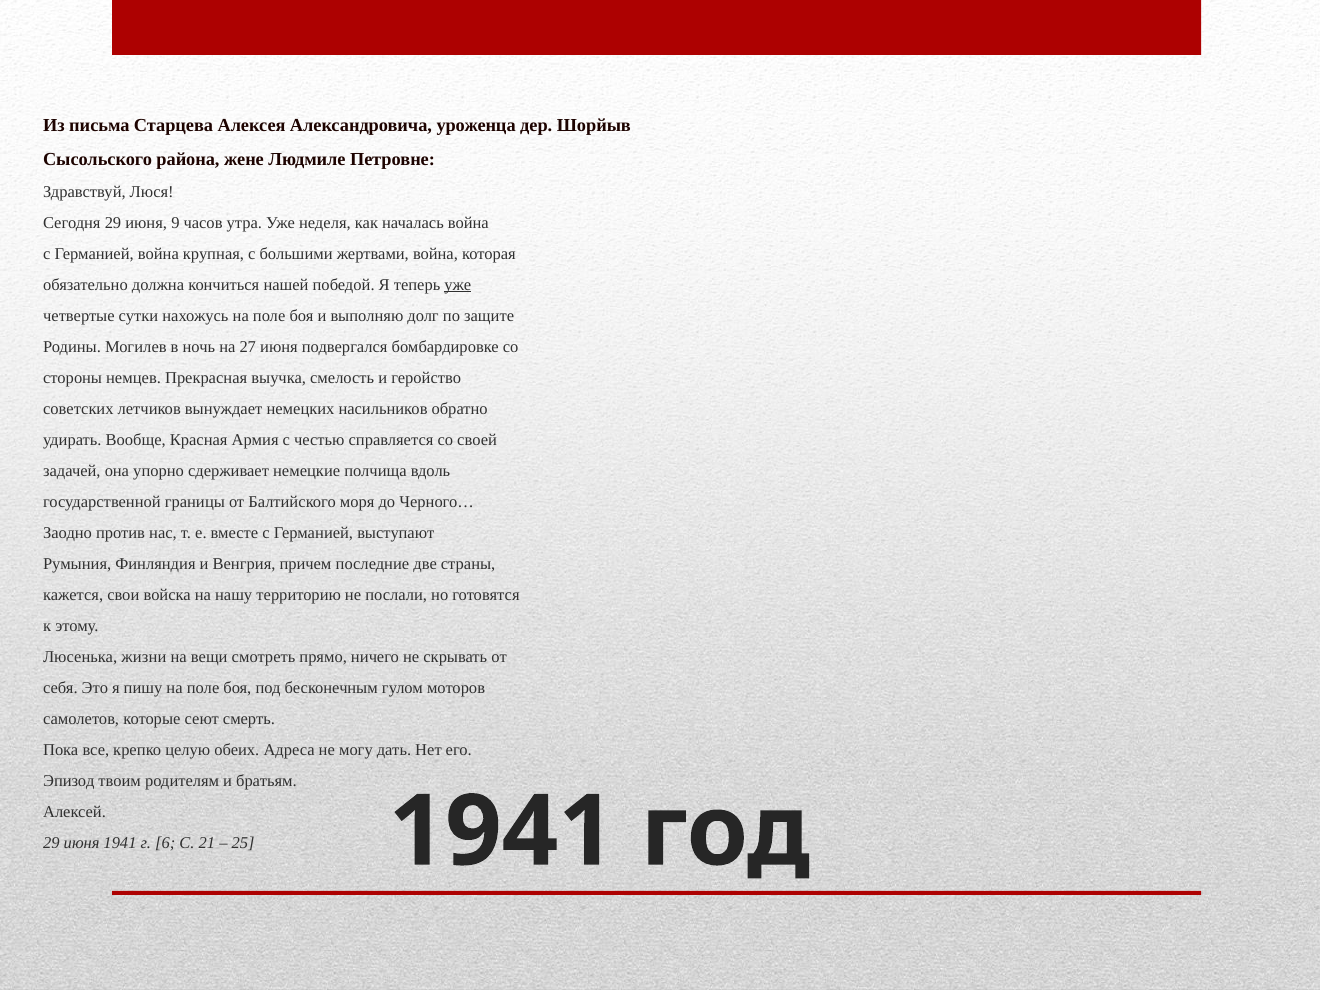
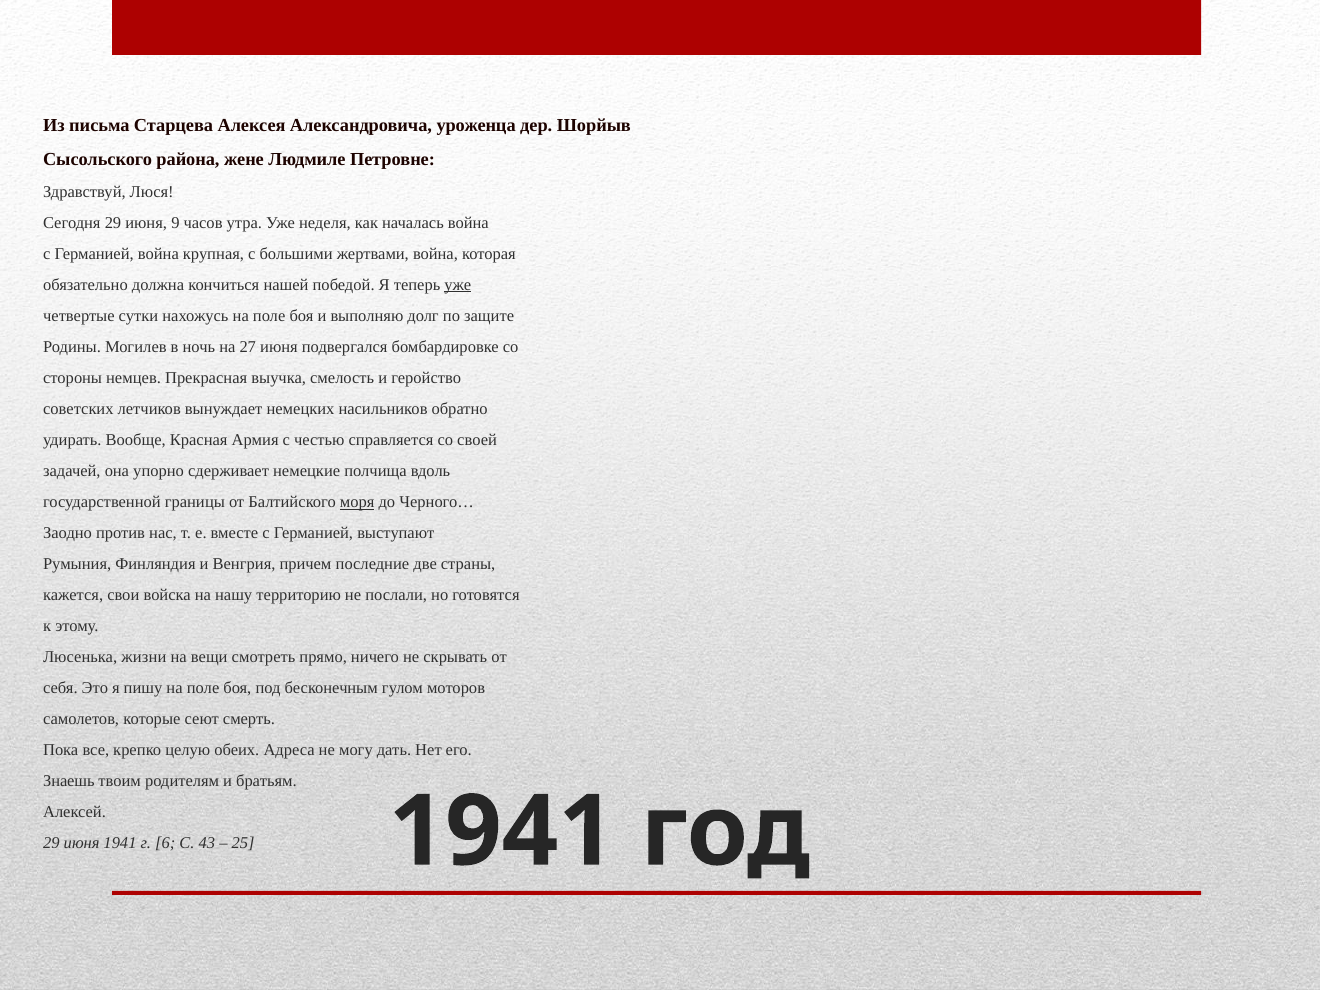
моря underline: none -> present
Эпизод: Эпизод -> Знаешь
21: 21 -> 43
